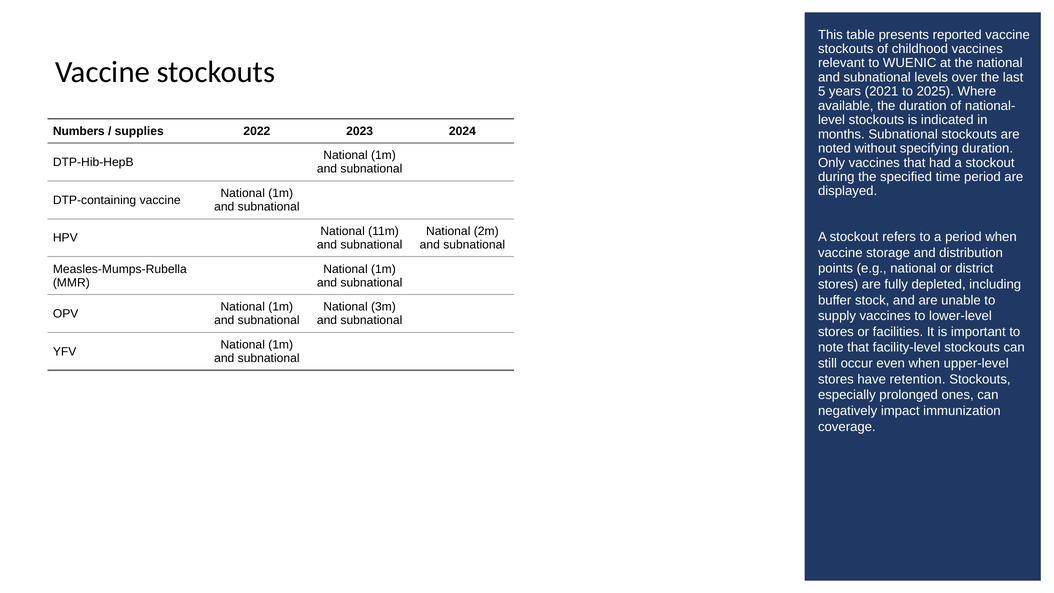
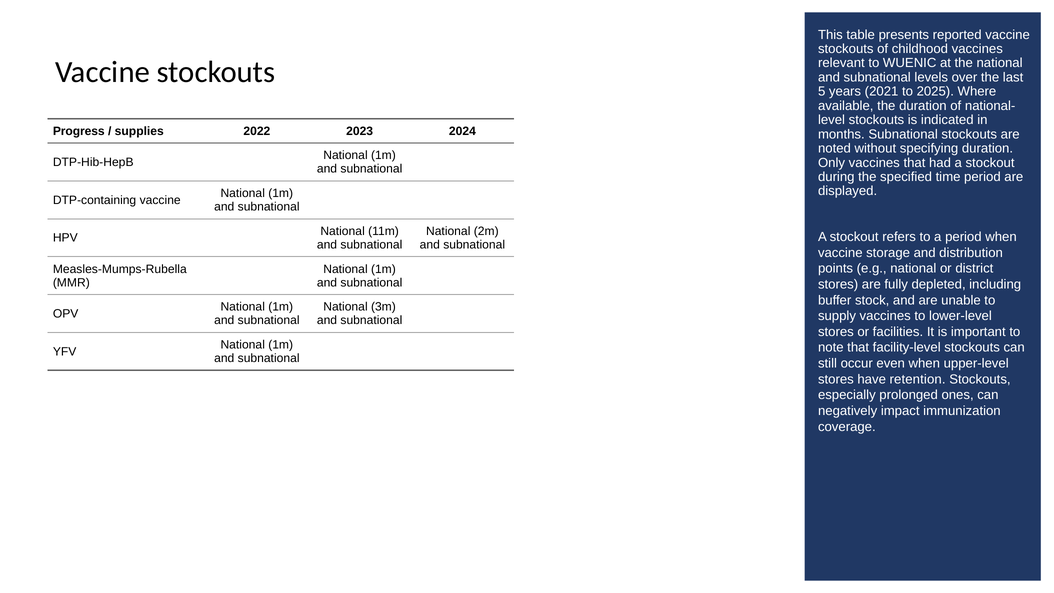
Numbers: Numbers -> Progress
